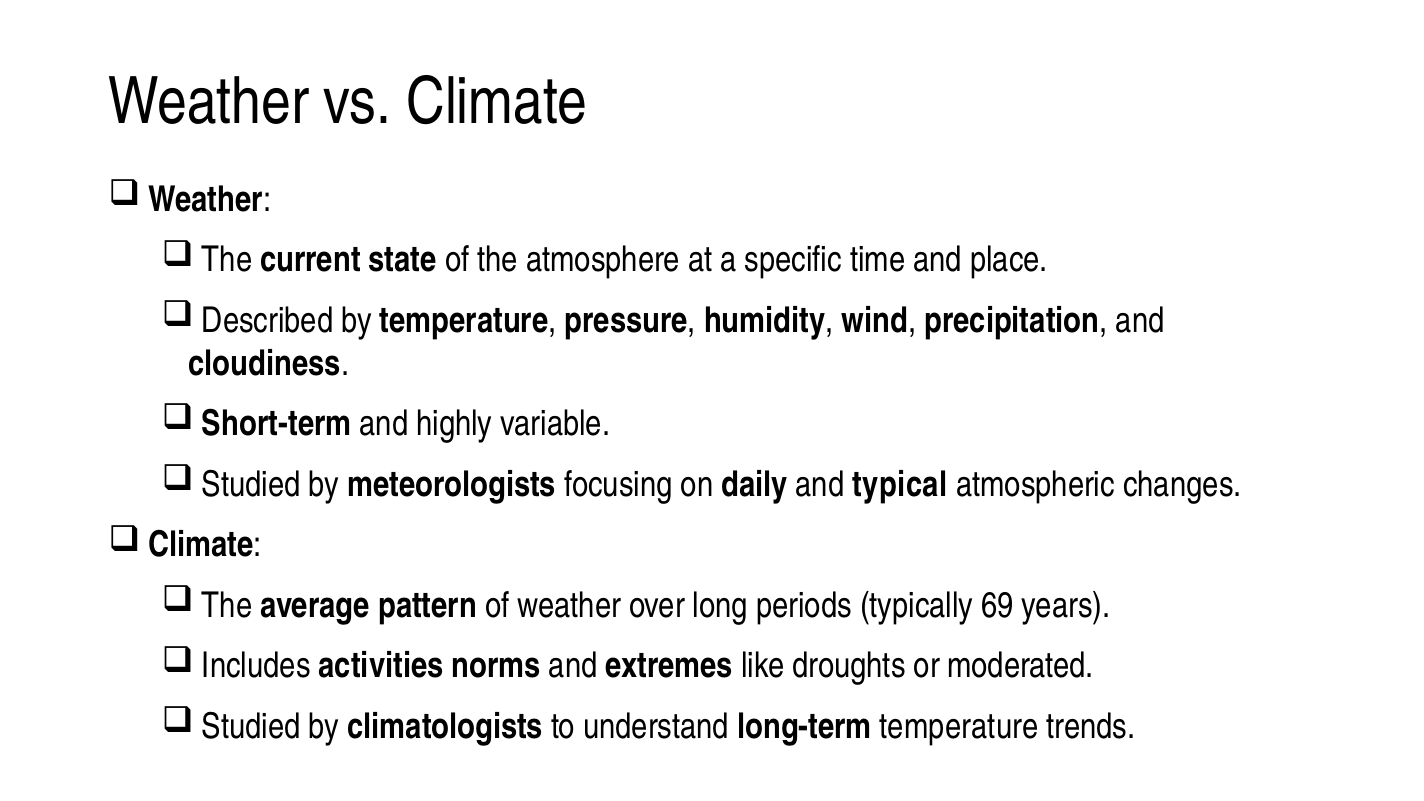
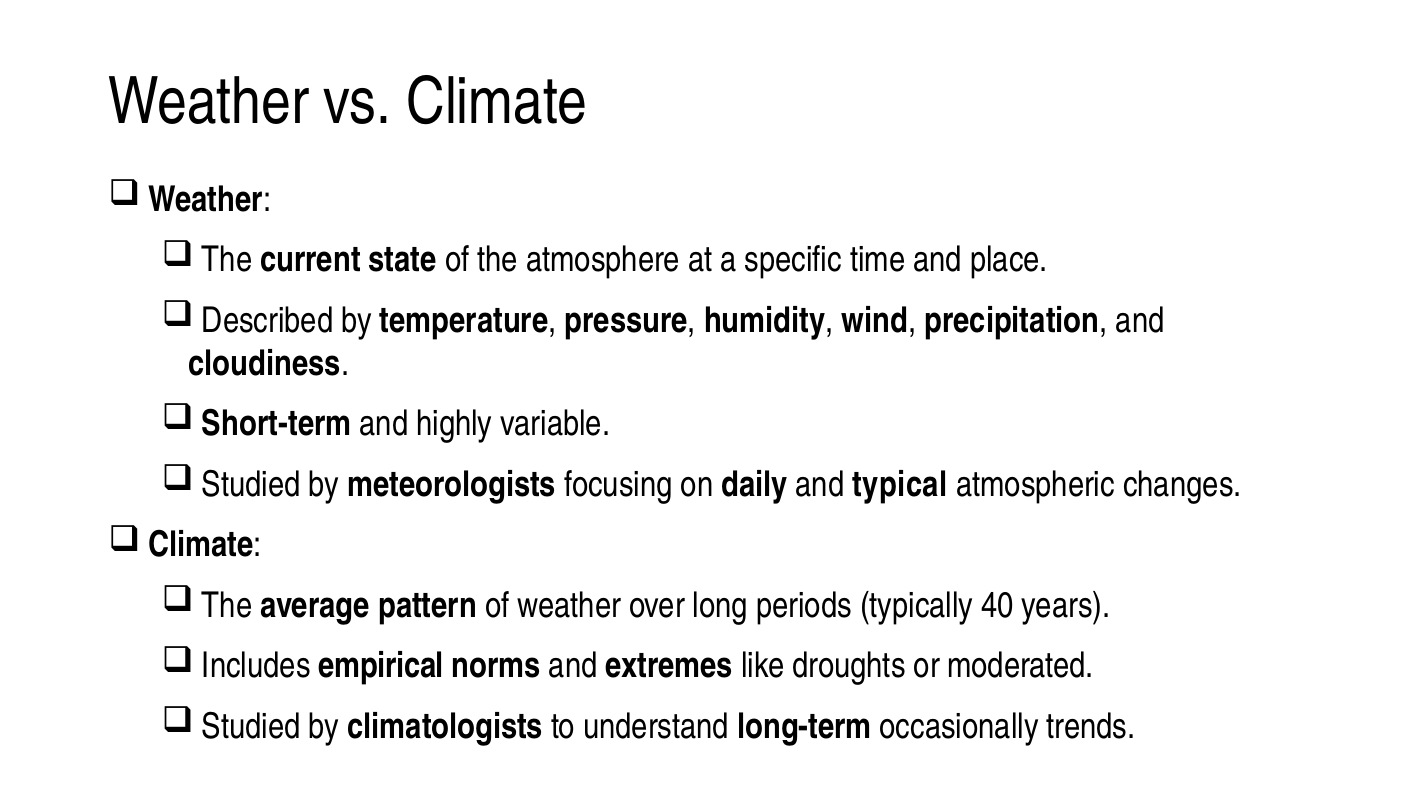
69: 69 -> 40
activities: activities -> empirical
long-term temperature: temperature -> occasionally
